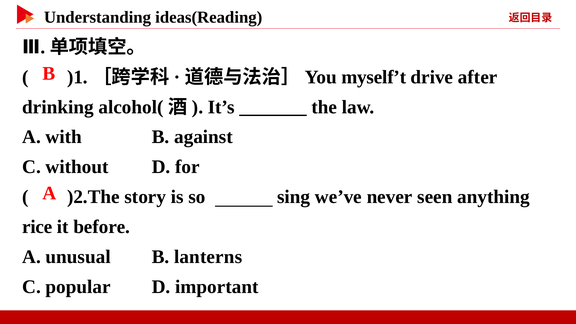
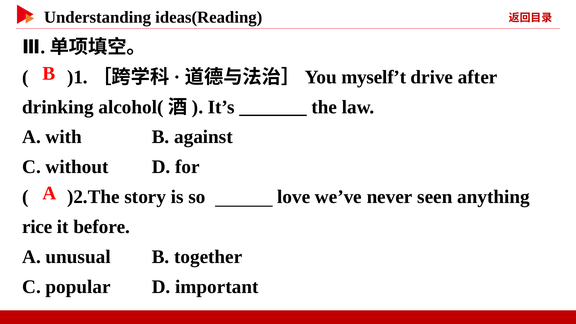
sing: sing -> love
lanterns: lanterns -> together
